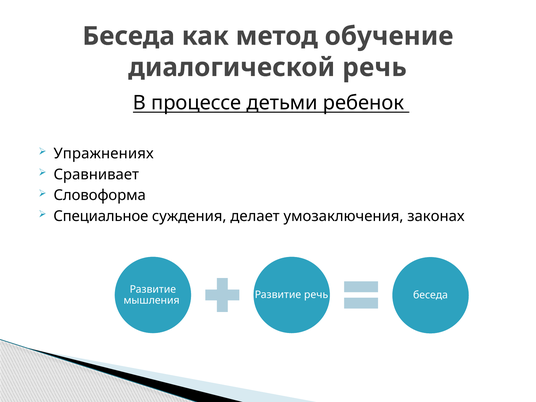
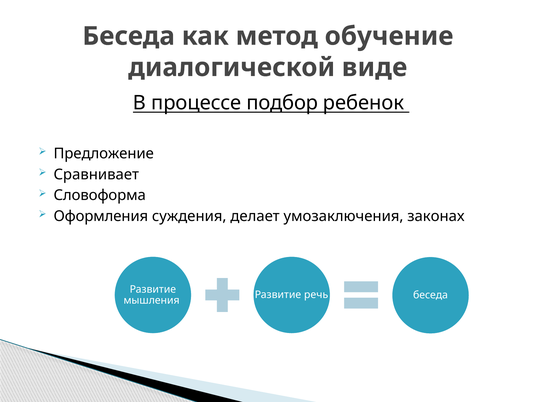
диалогической речь: речь -> виде
детьми: детьми -> подбор
Упражнениях: Упражнениях -> Предложение
Специальное: Специальное -> Оформления
